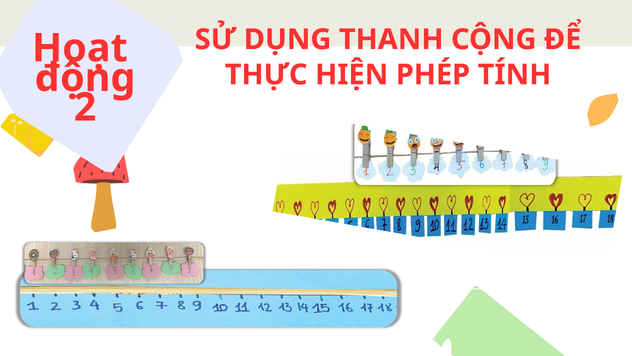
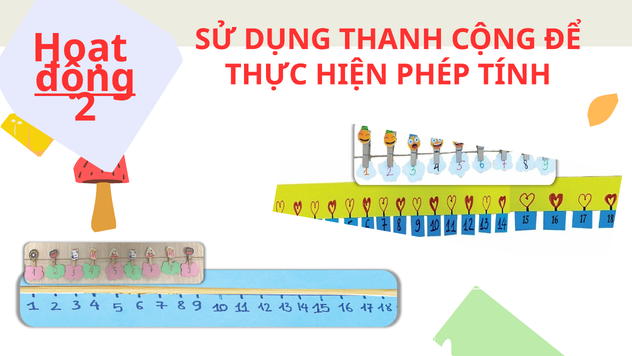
động underline: none -> present
